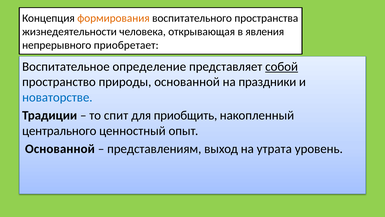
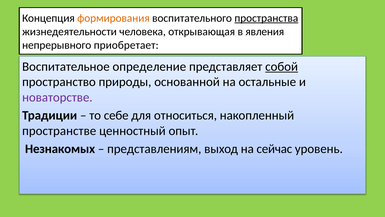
пространства underline: none -> present
праздники: праздники -> остальные
новаторстве colour: blue -> purple
спит: спит -> себе
приобщить: приобщить -> относиться
центрального: центрального -> пространстве
Основанной at (60, 149): Основанной -> Незнакомых
утрата: утрата -> сейчас
